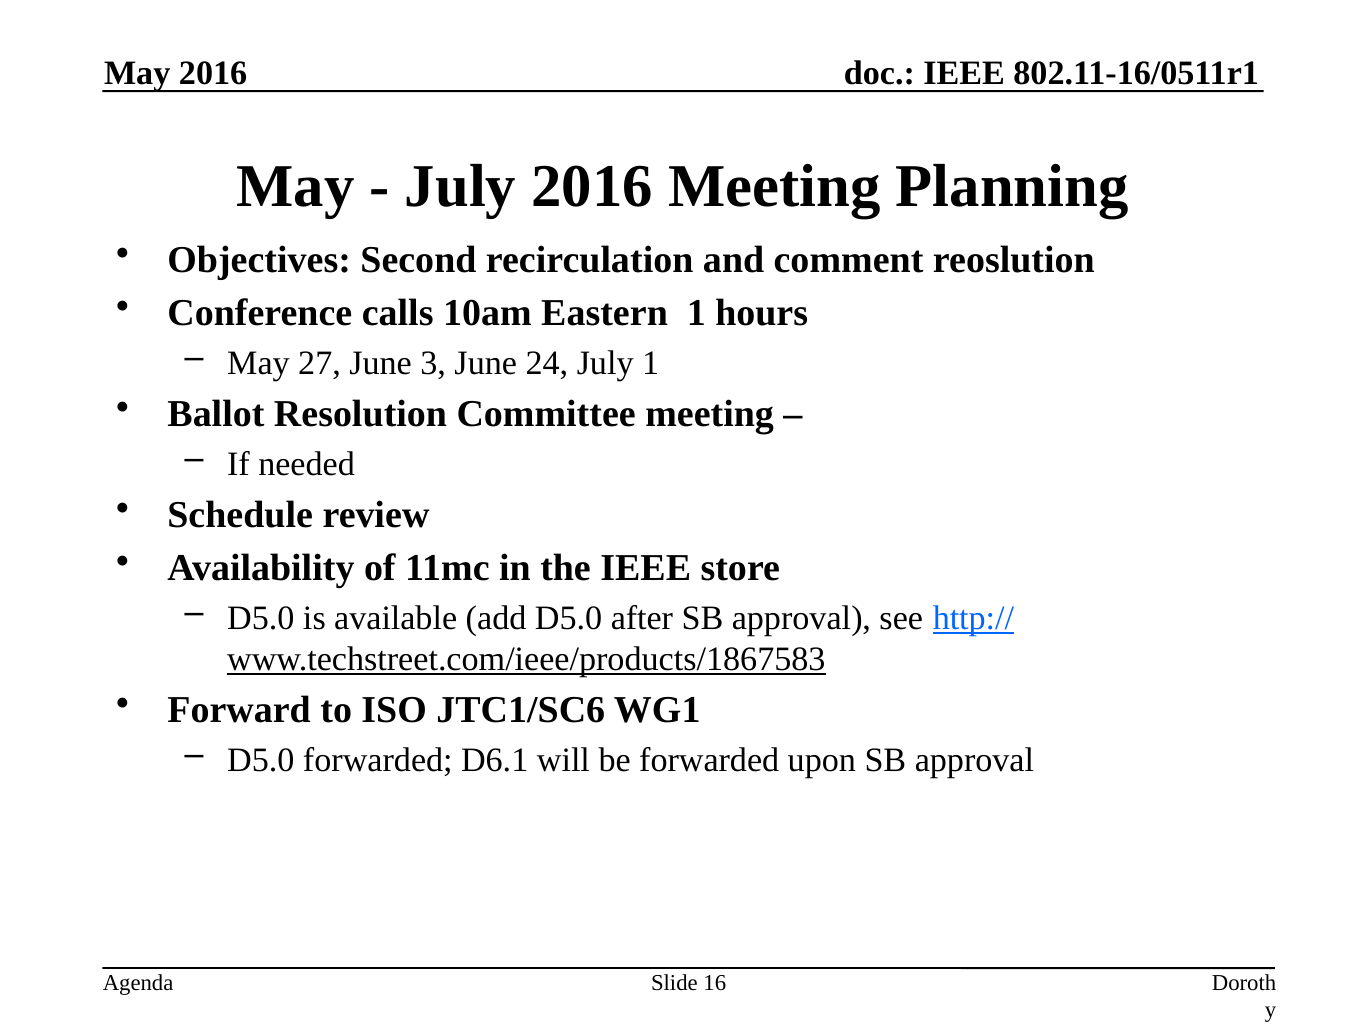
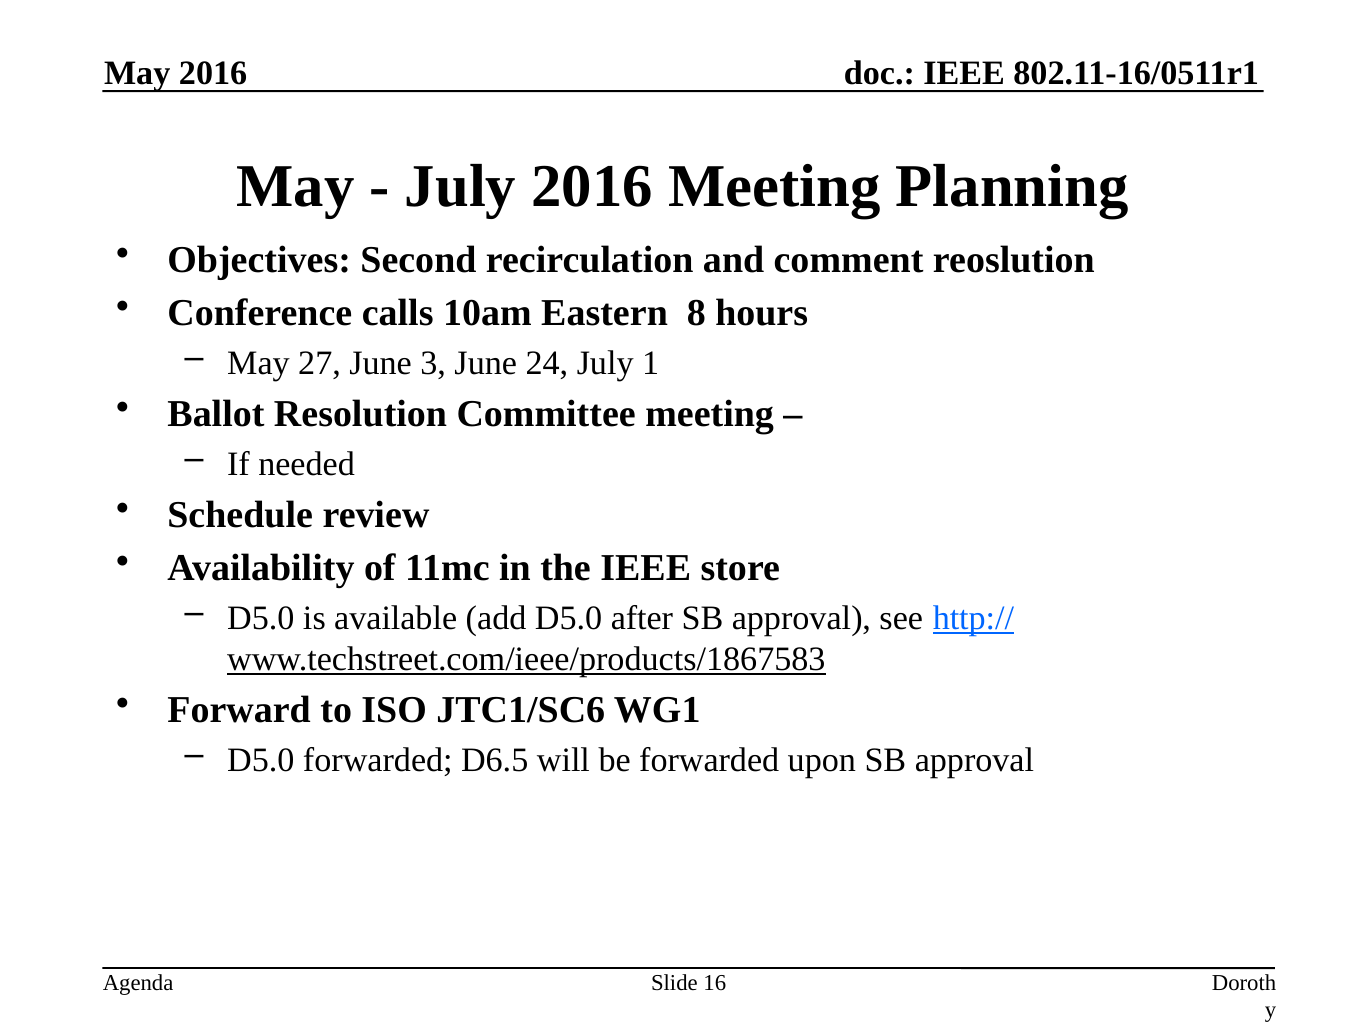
Eastern 1: 1 -> 8
D6.1: D6.1 -> D6.5
